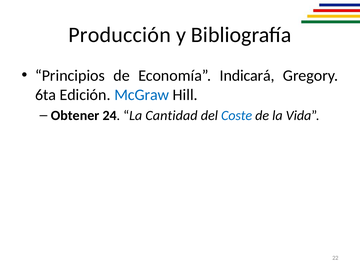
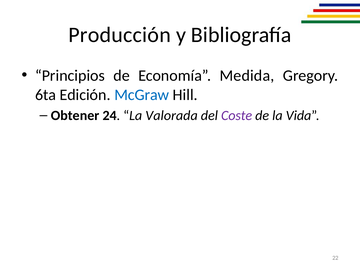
Indicará: Indicará -> Medida
Cantidad: Cantidad -> Valorada
Coste colour: blue -> purple
